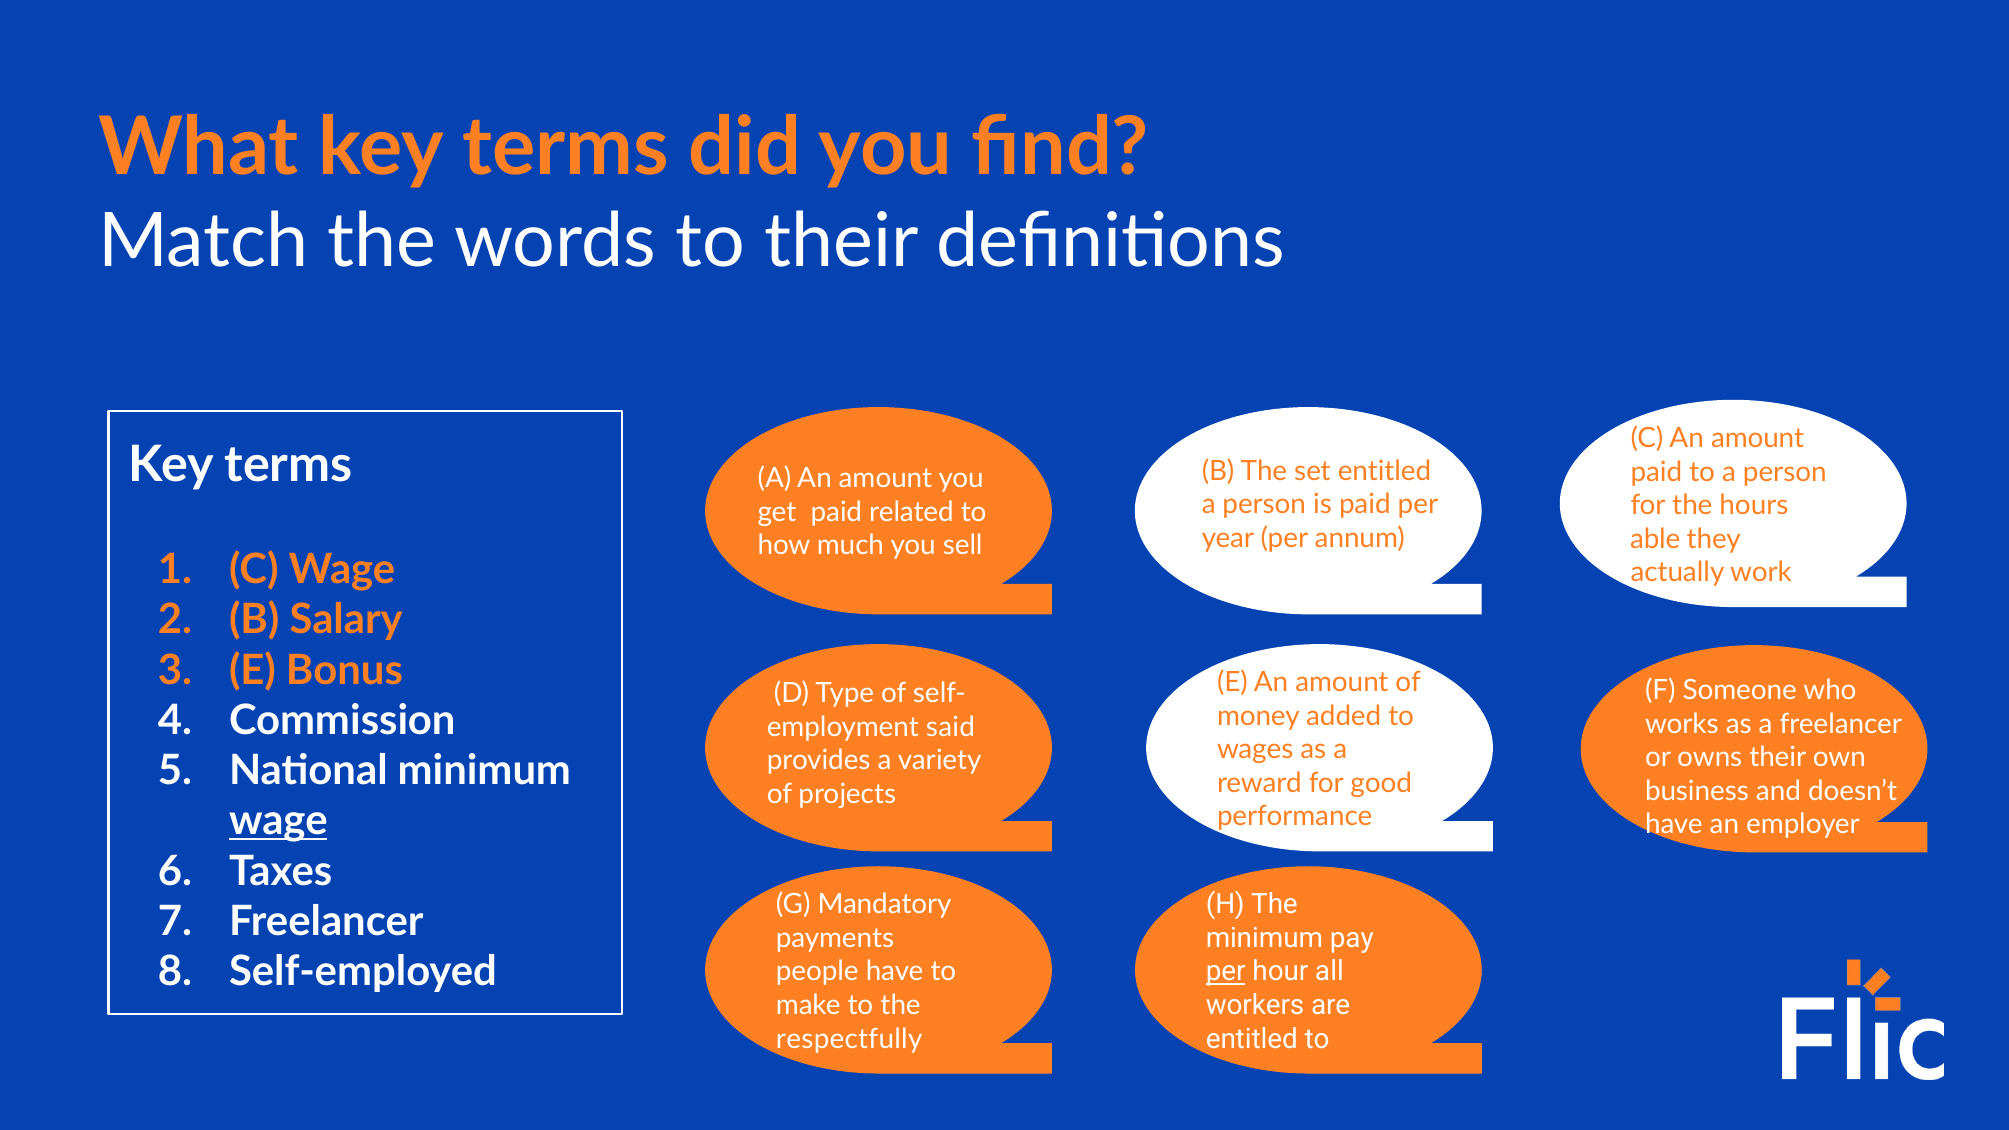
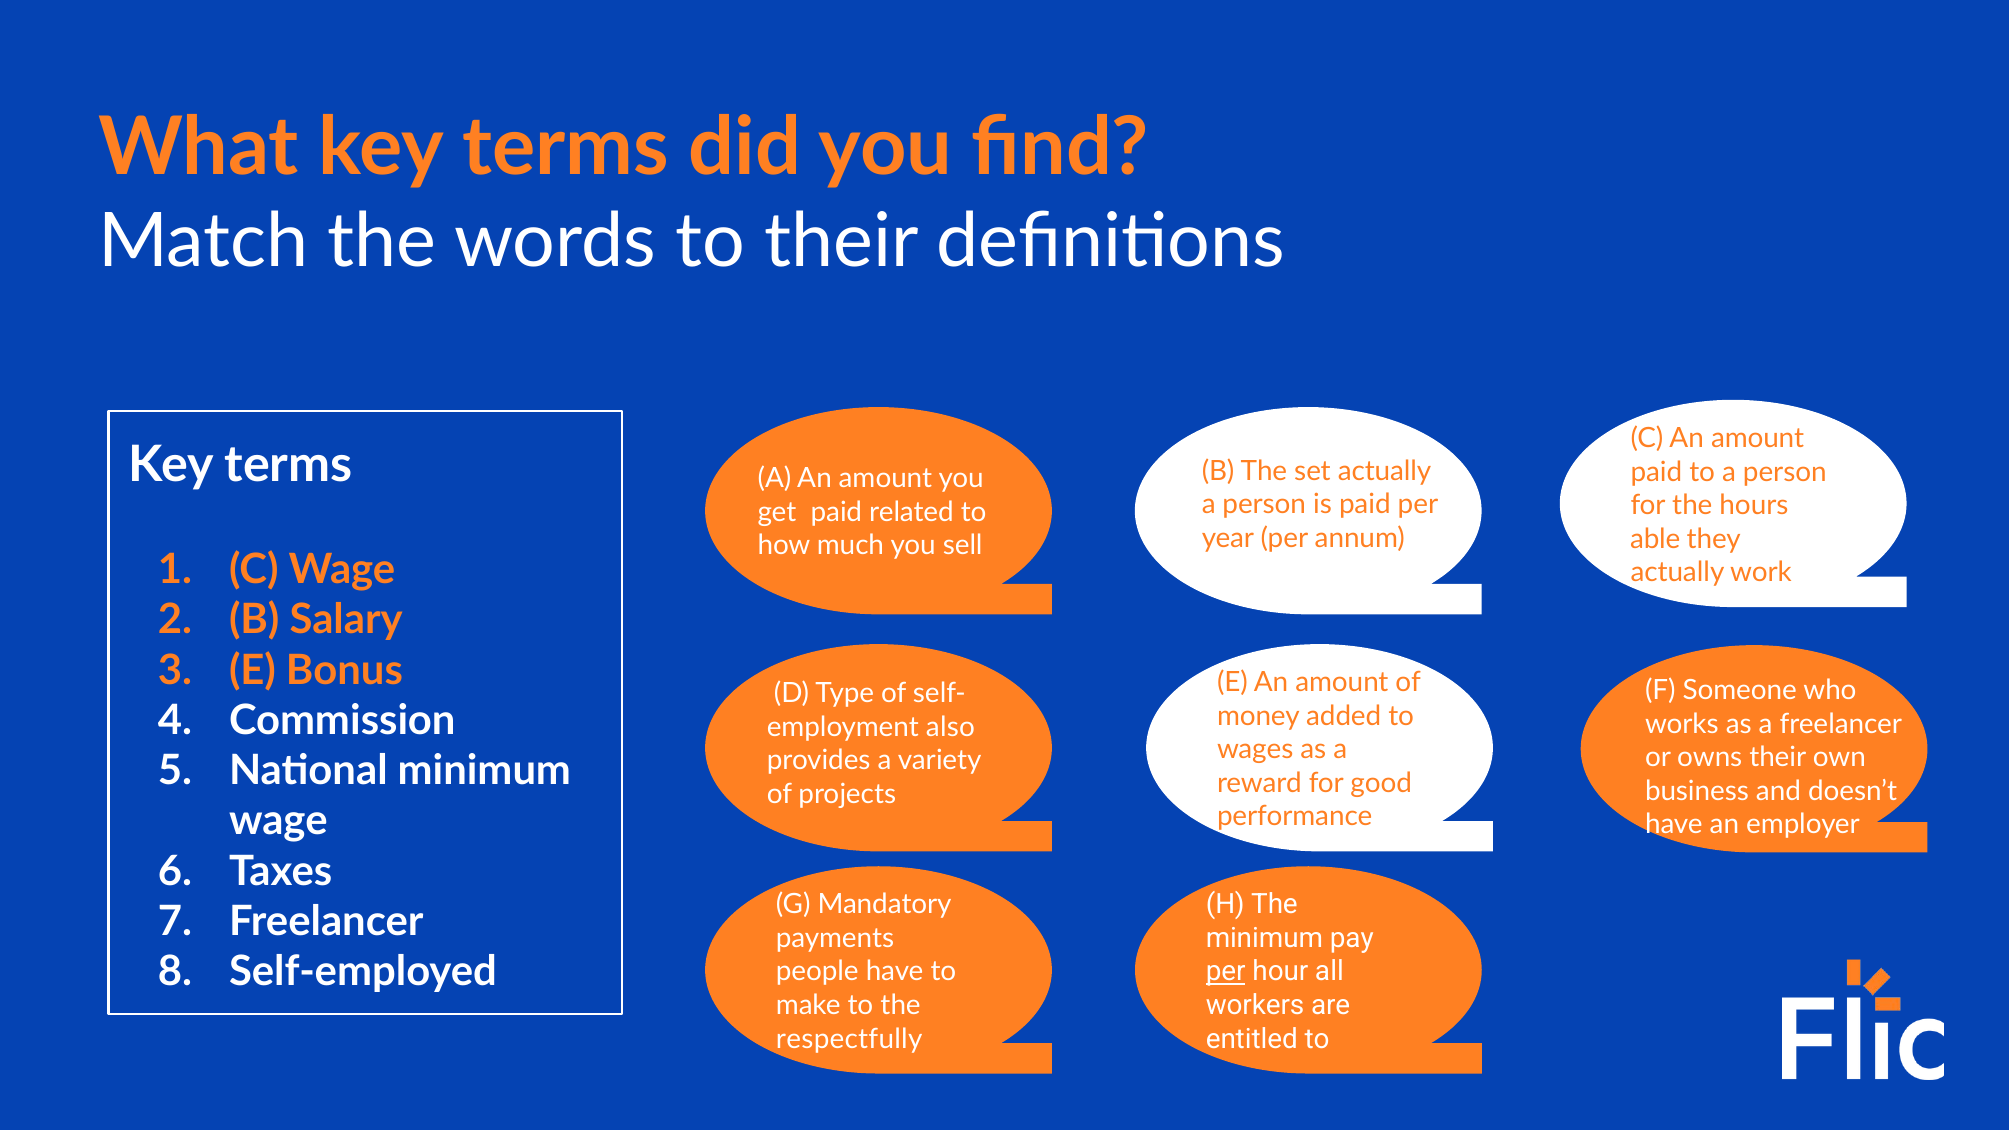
set entitled: entitled -> actually
said: said -> also
wage at (278, 821) underline: present -> none
